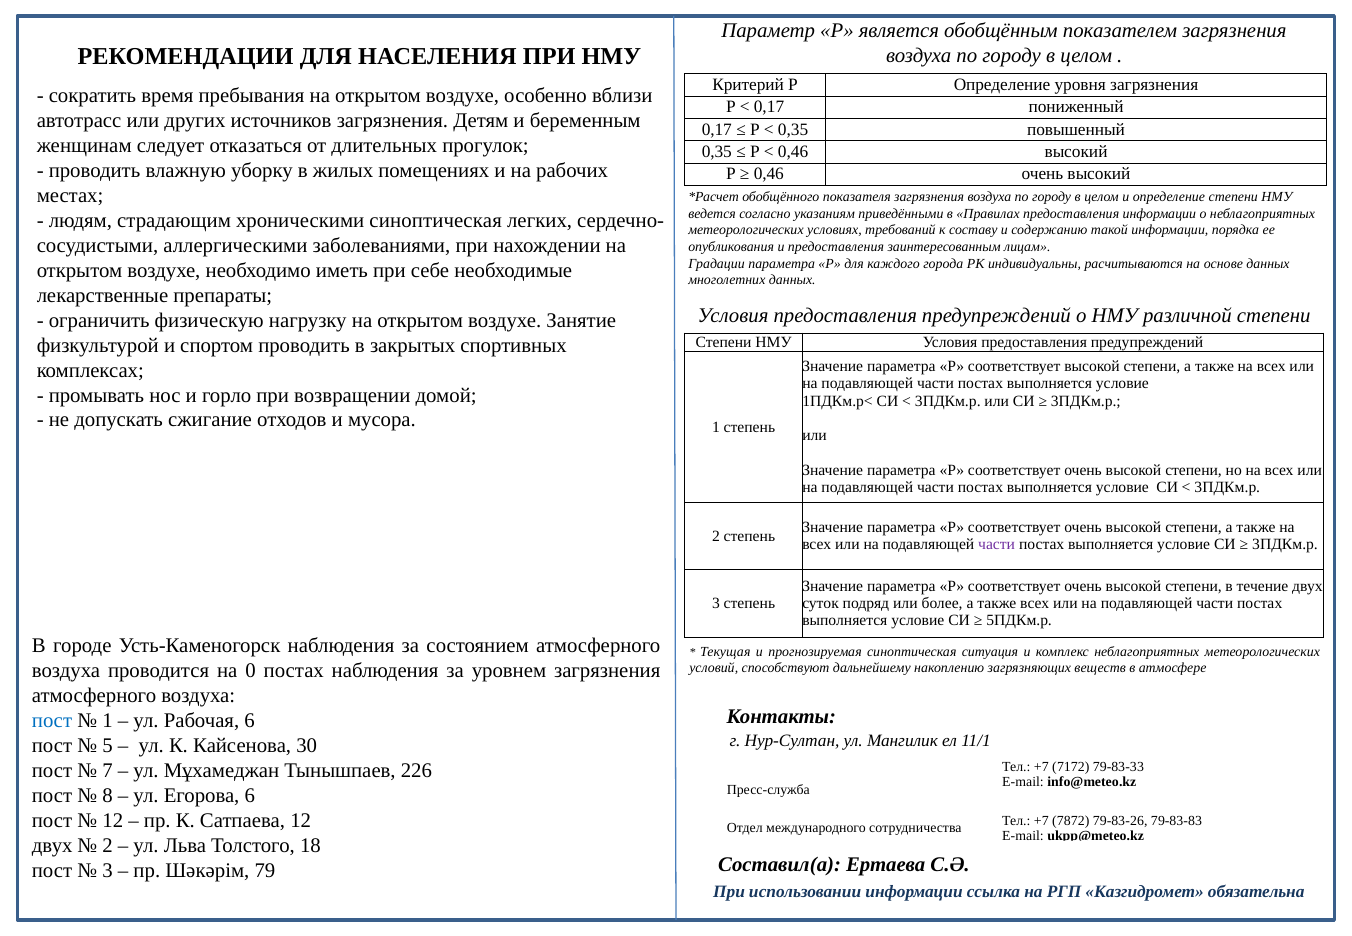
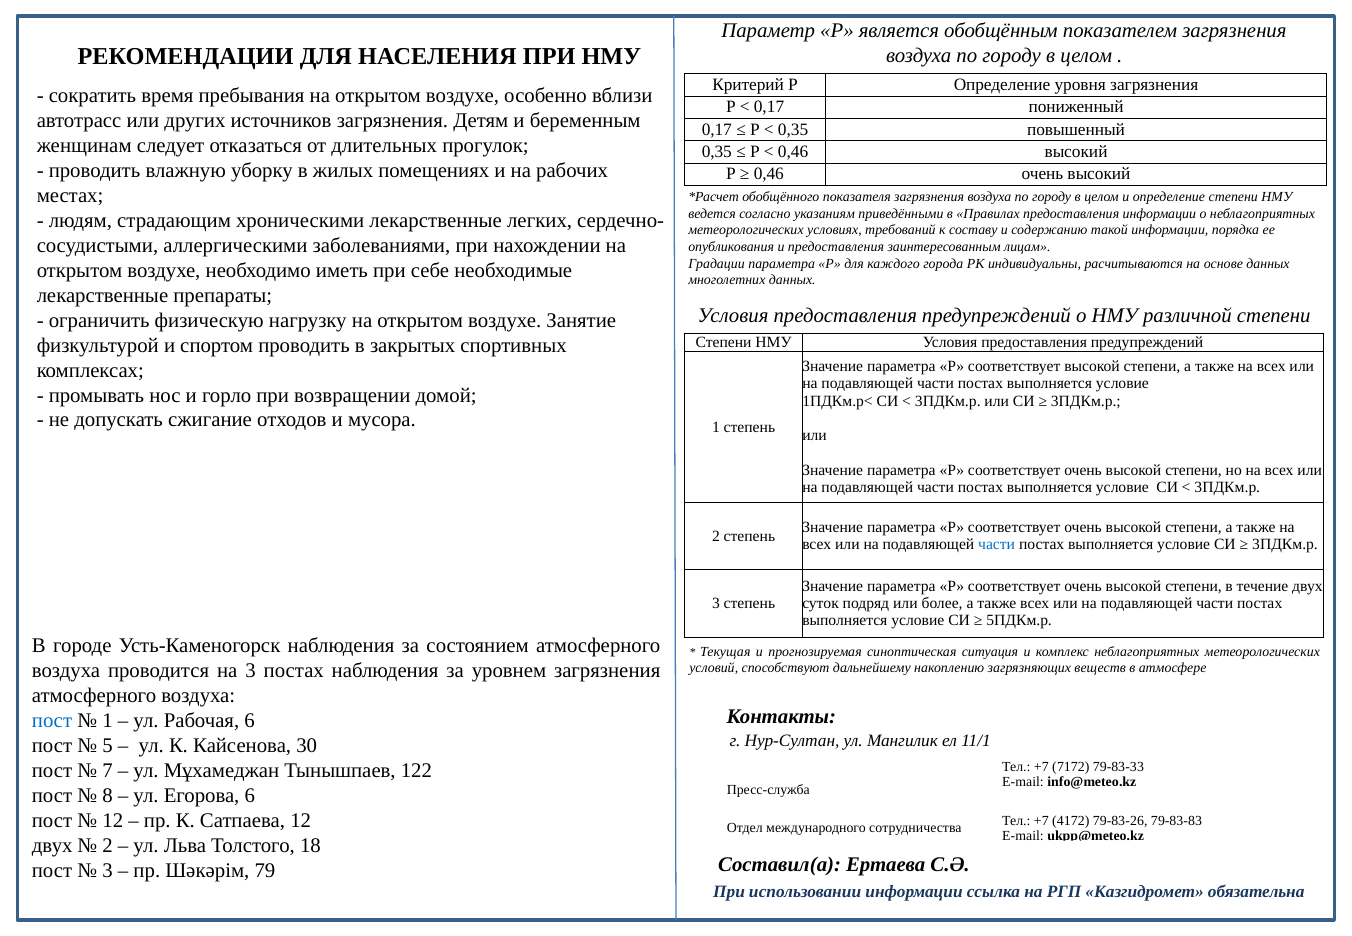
хроническими синоптическая: синоптическая -> лекарственные
части at (997, 545) colour: purple -> blue
на 0: 0 -> 3
226: 226 -> 122
7872: 7872 -> 4172
